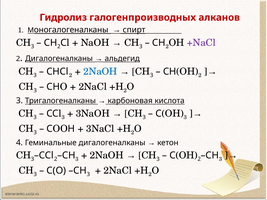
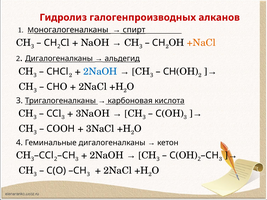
+NaCl colour: purple -> orange
